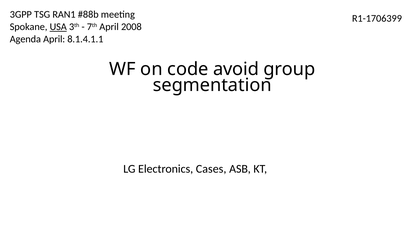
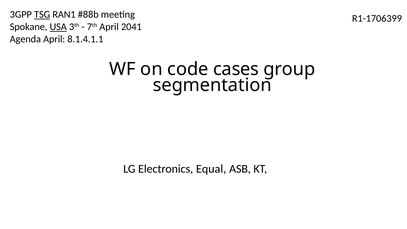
TSG underline: none -> present
2008: 2008 -> 2041
avoid: avoid -> cases
Cases: Cases -> Equal
